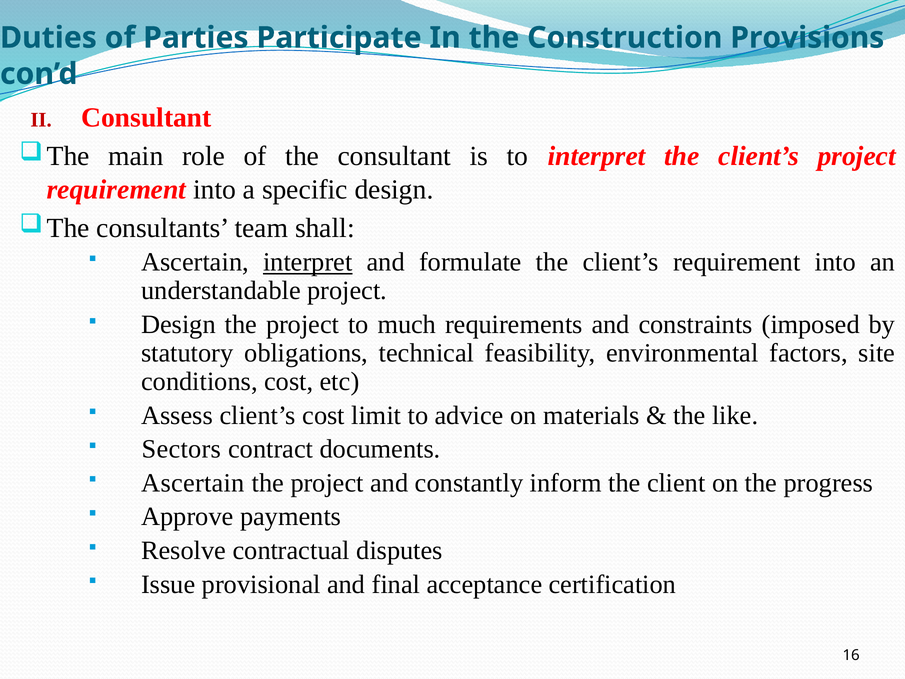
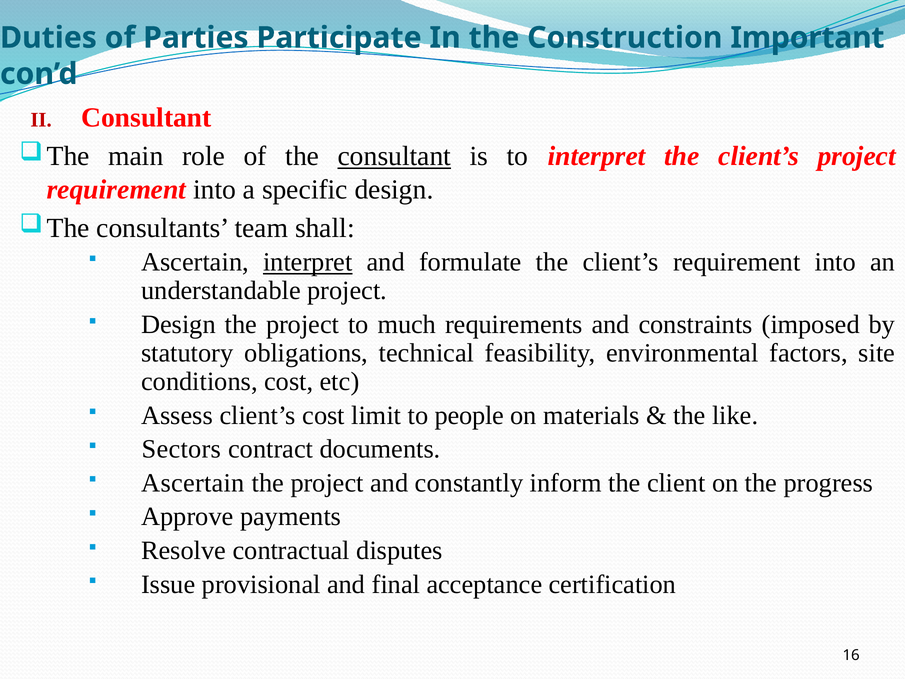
Provisions: Provisions -> Important
consultant at (394, 156) underline: none -> present
advice: advice -> people
